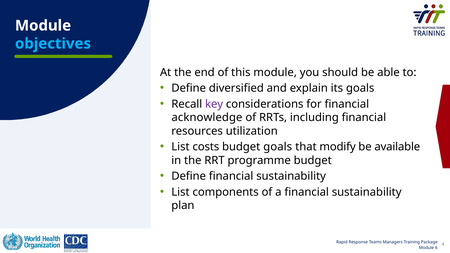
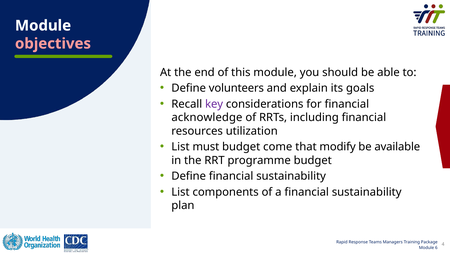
objectives colour: light blue -> pink
diversified: diversified -> volunteers
costs: costs -> must
budget goals: goals -> come
